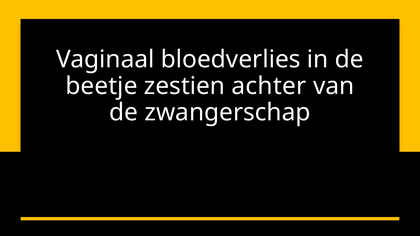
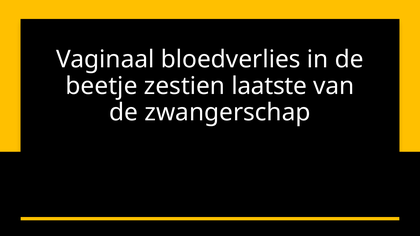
achter: achter -> laatste
